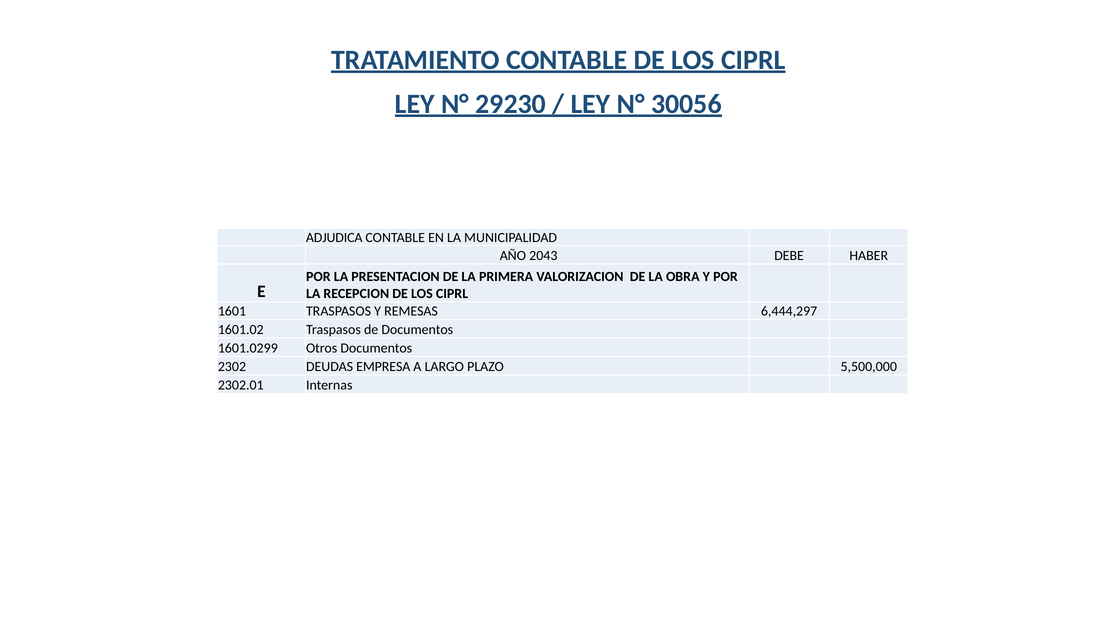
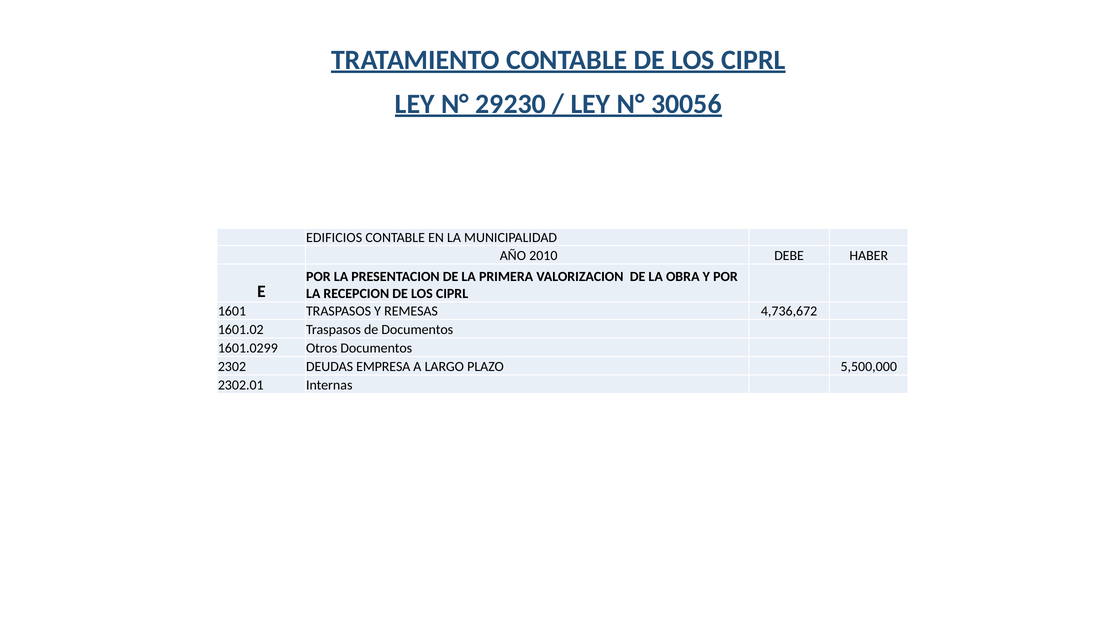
ADJUDICA: ADJUDICA -> EDIFICIOS
2043: 2043 -> 2010
6,444,297: 6,444,297 -> 4,736,672
